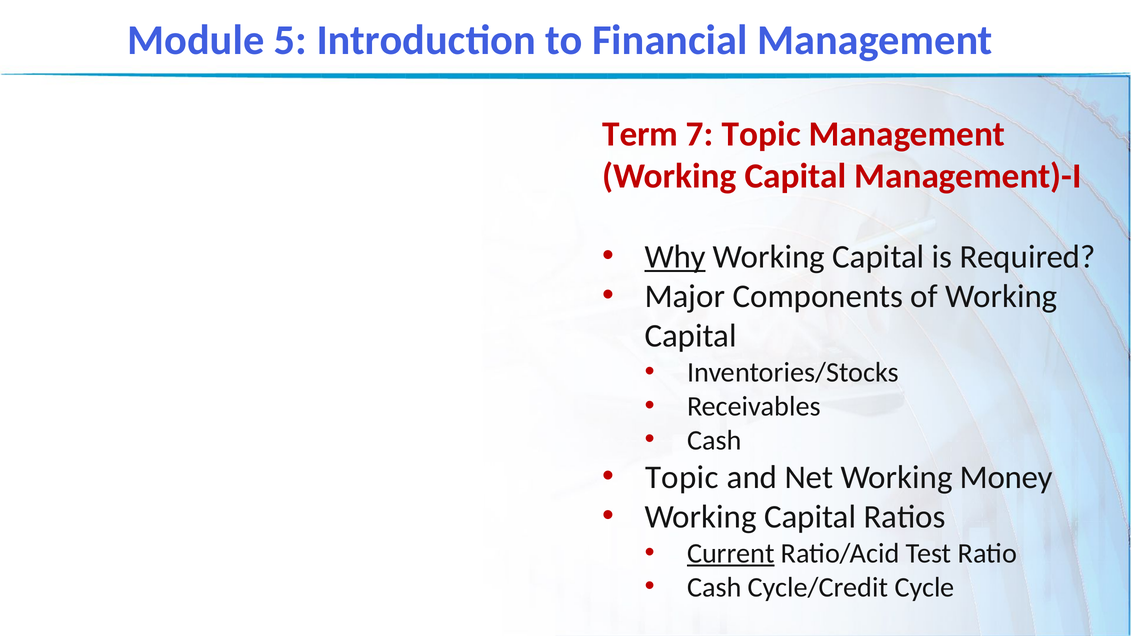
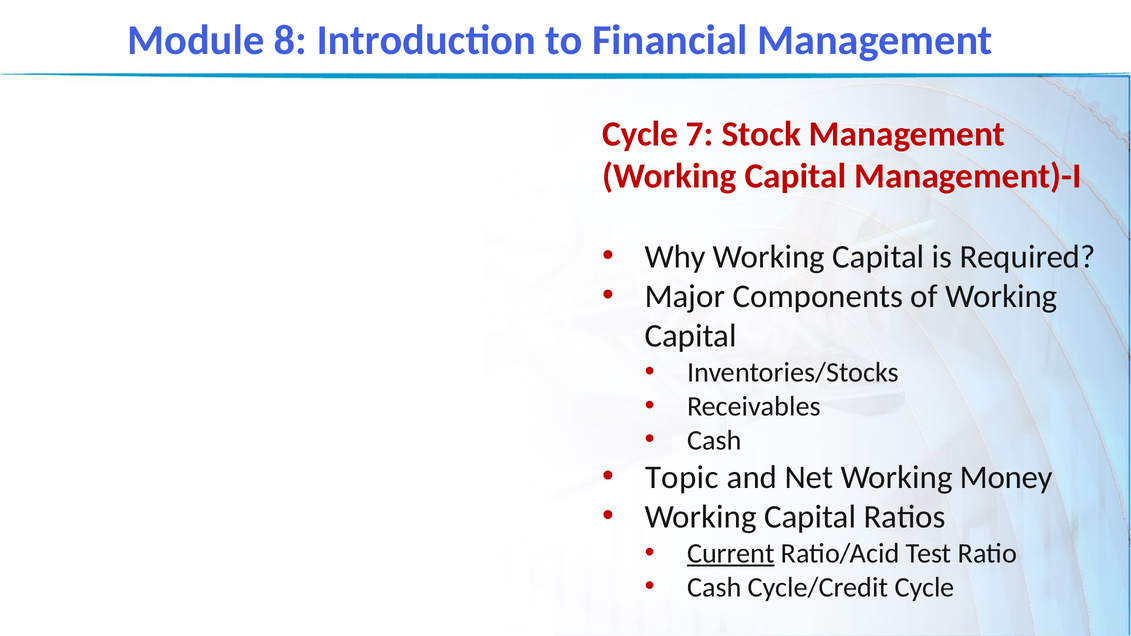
5: 5 -> 8
Term at (640, 134): Term -> Cycle
7 Topic: Topic -> Stock
Why underline: present -> none
